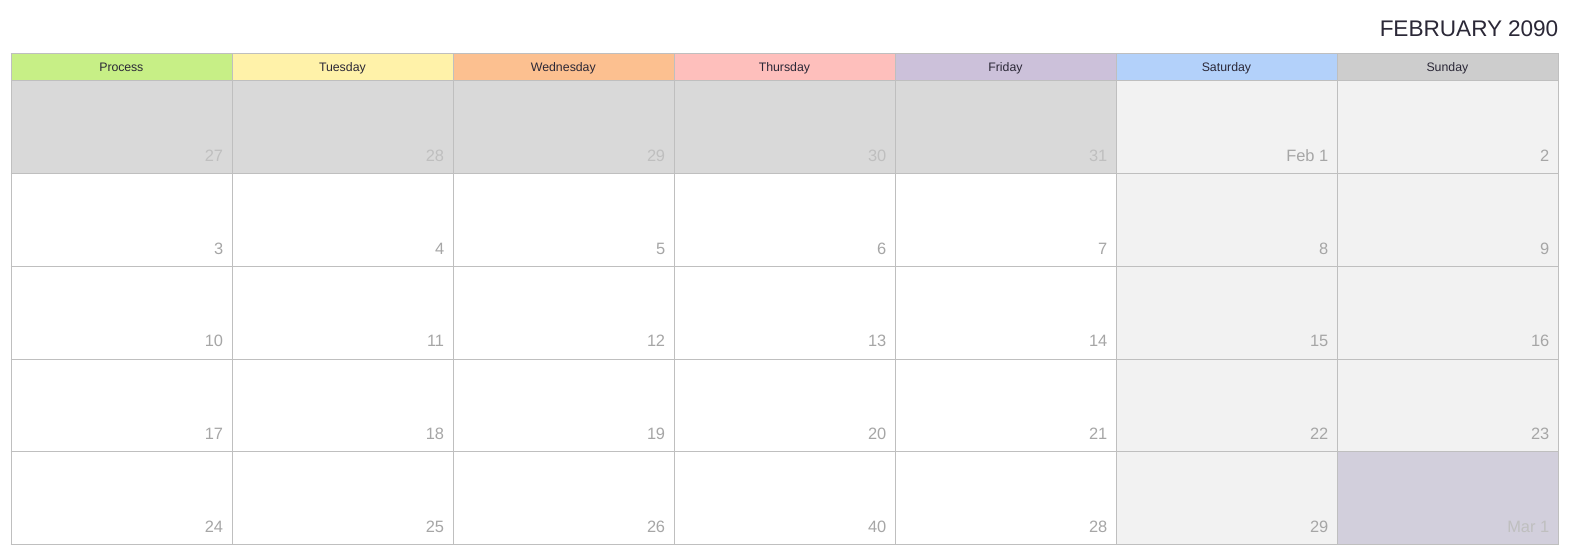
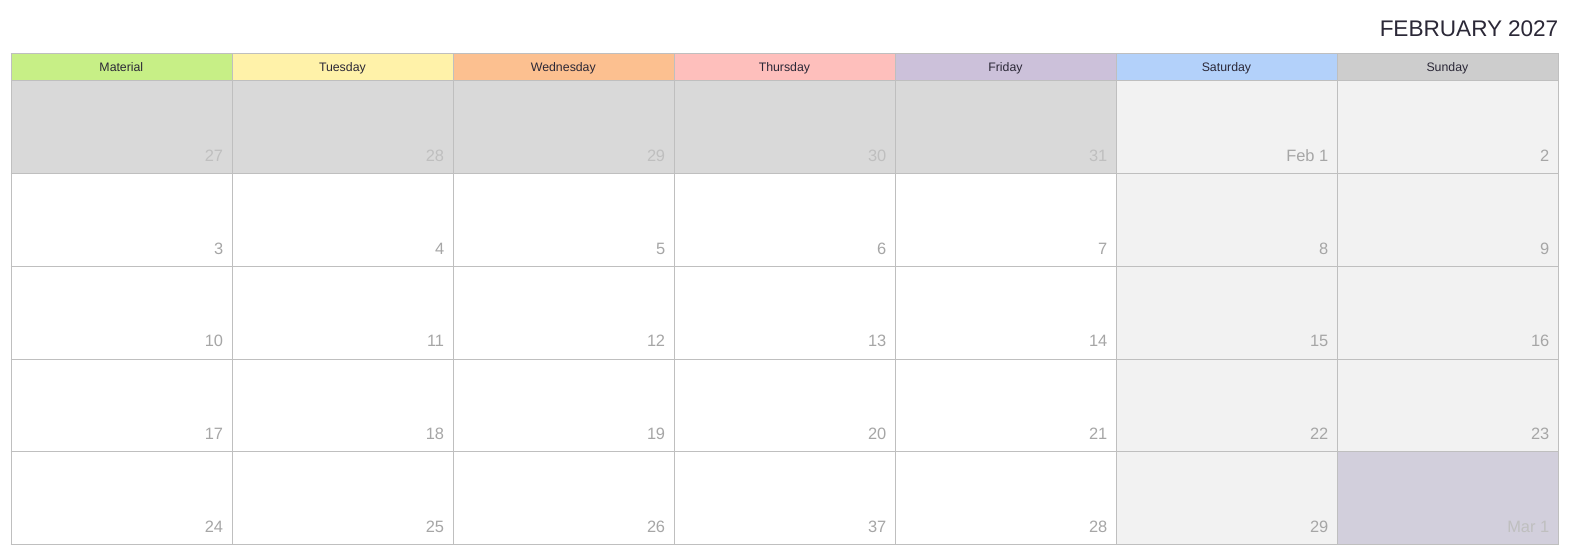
2090: 2090 -> 2027
Process: Process -> Material
40: 40 -> 37
